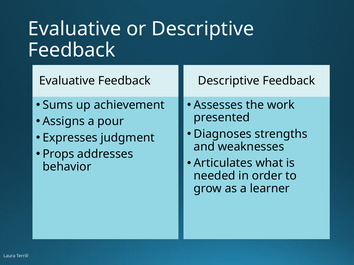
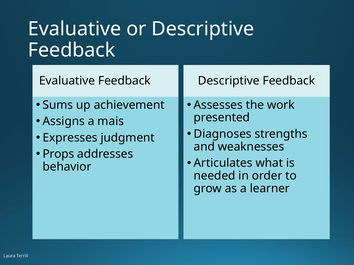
pour: pour -> mais
